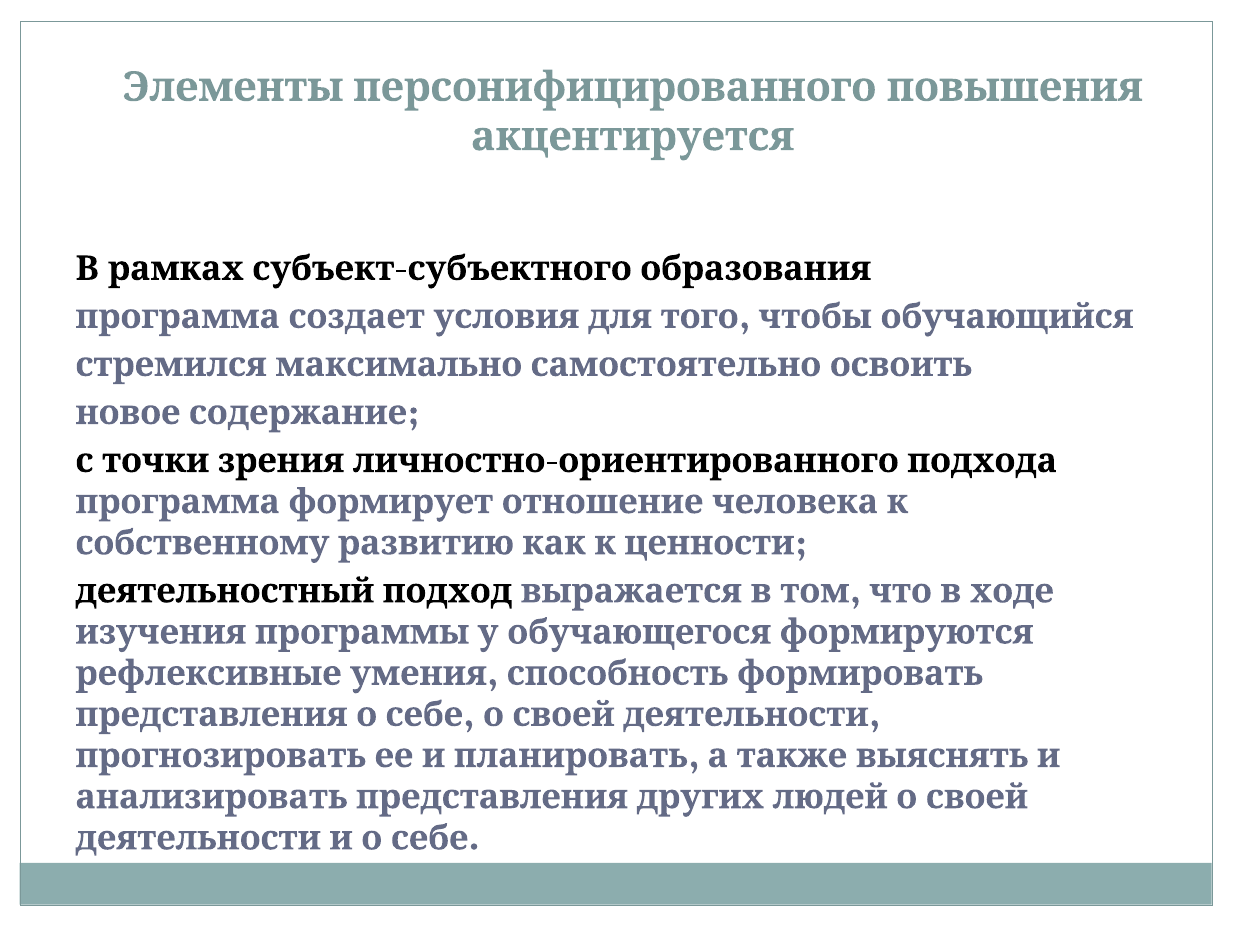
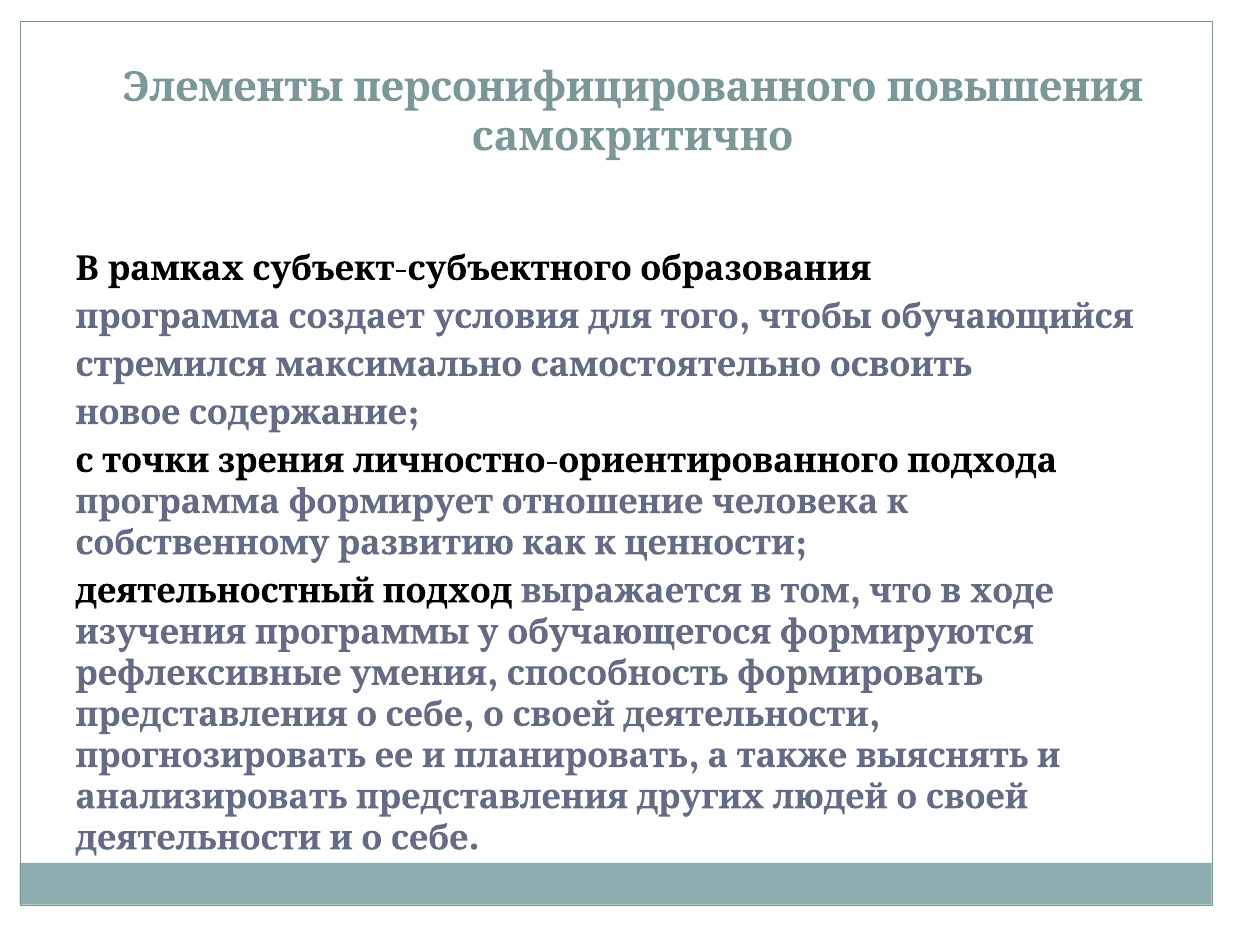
акцентируется: акцентируется -> самокритично
